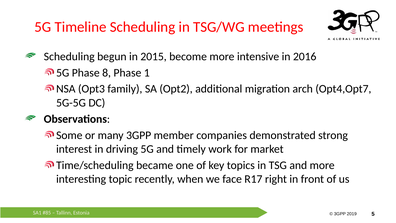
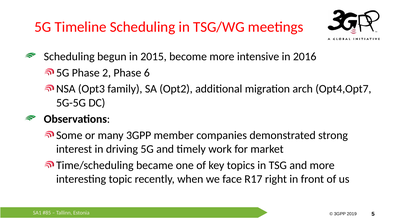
8: 8 -> 2
1: 1 -> 6
